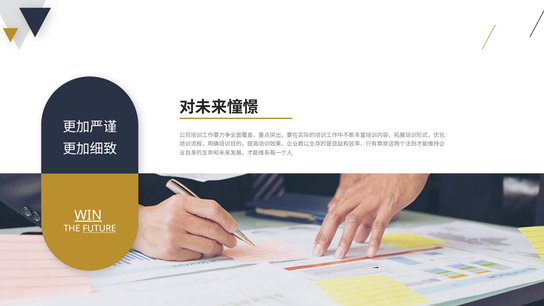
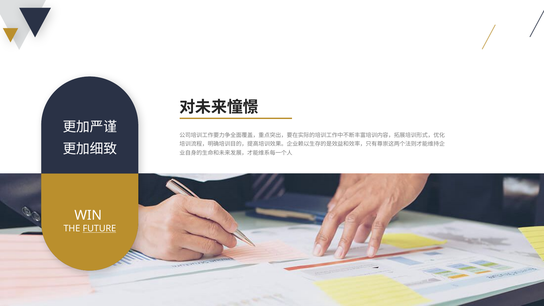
WIN underline: present -> none
